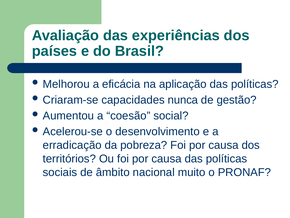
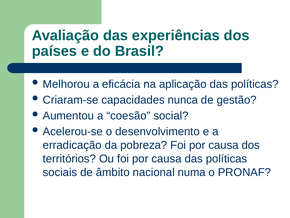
muito: muito -> numa
